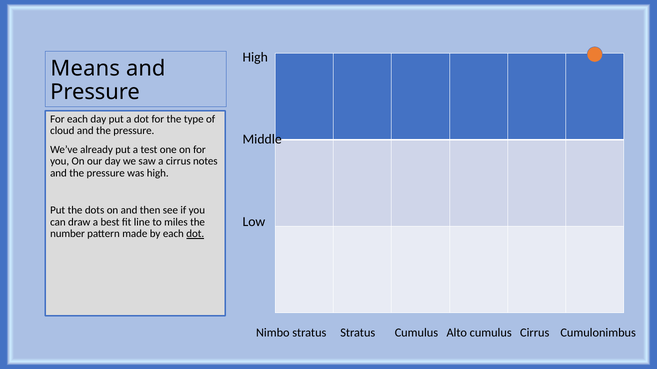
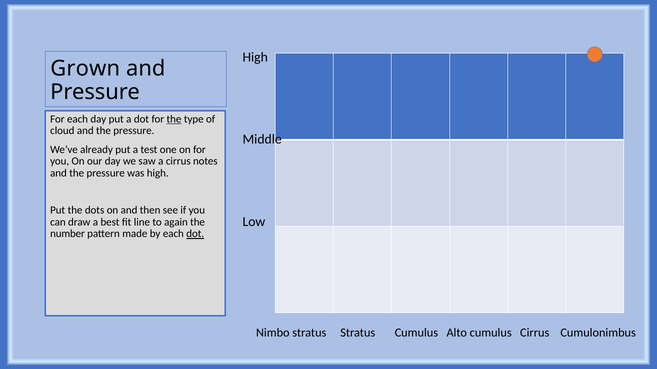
Means: Means -> Grown
the at (174, 119) underline: none -> present
miles: miles -> again
